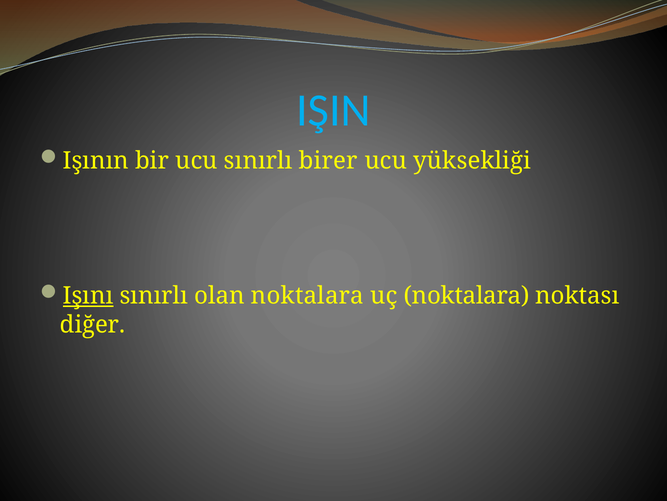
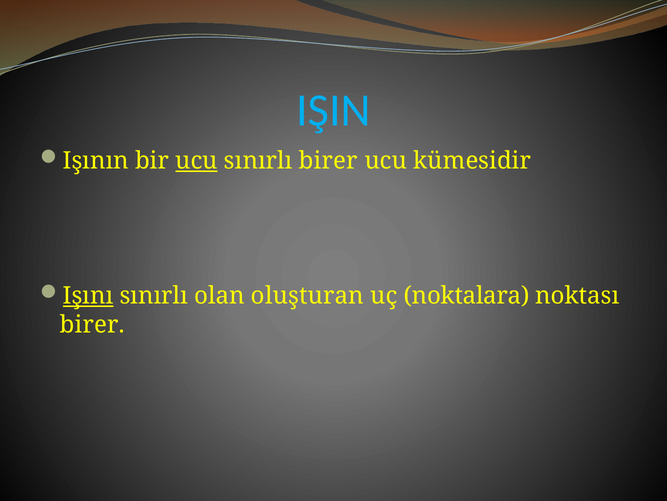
ucu at (197, 161) underline: none -> present
yüksekliği: yüksekliği -> kümesidir
olan noktalara: noktalara -> oluşturan
diğer at (93, 324): diğer -> birer
